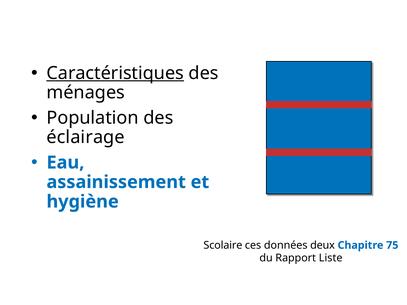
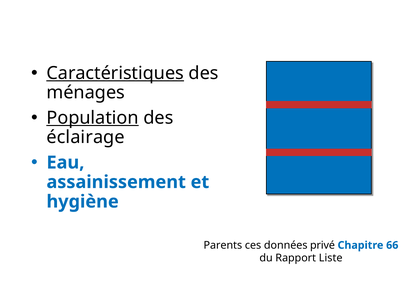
Population underline: none -> present
Scolaire: Scolaire -> Parents
deux: deux -> privé
75: 75 -> 66
